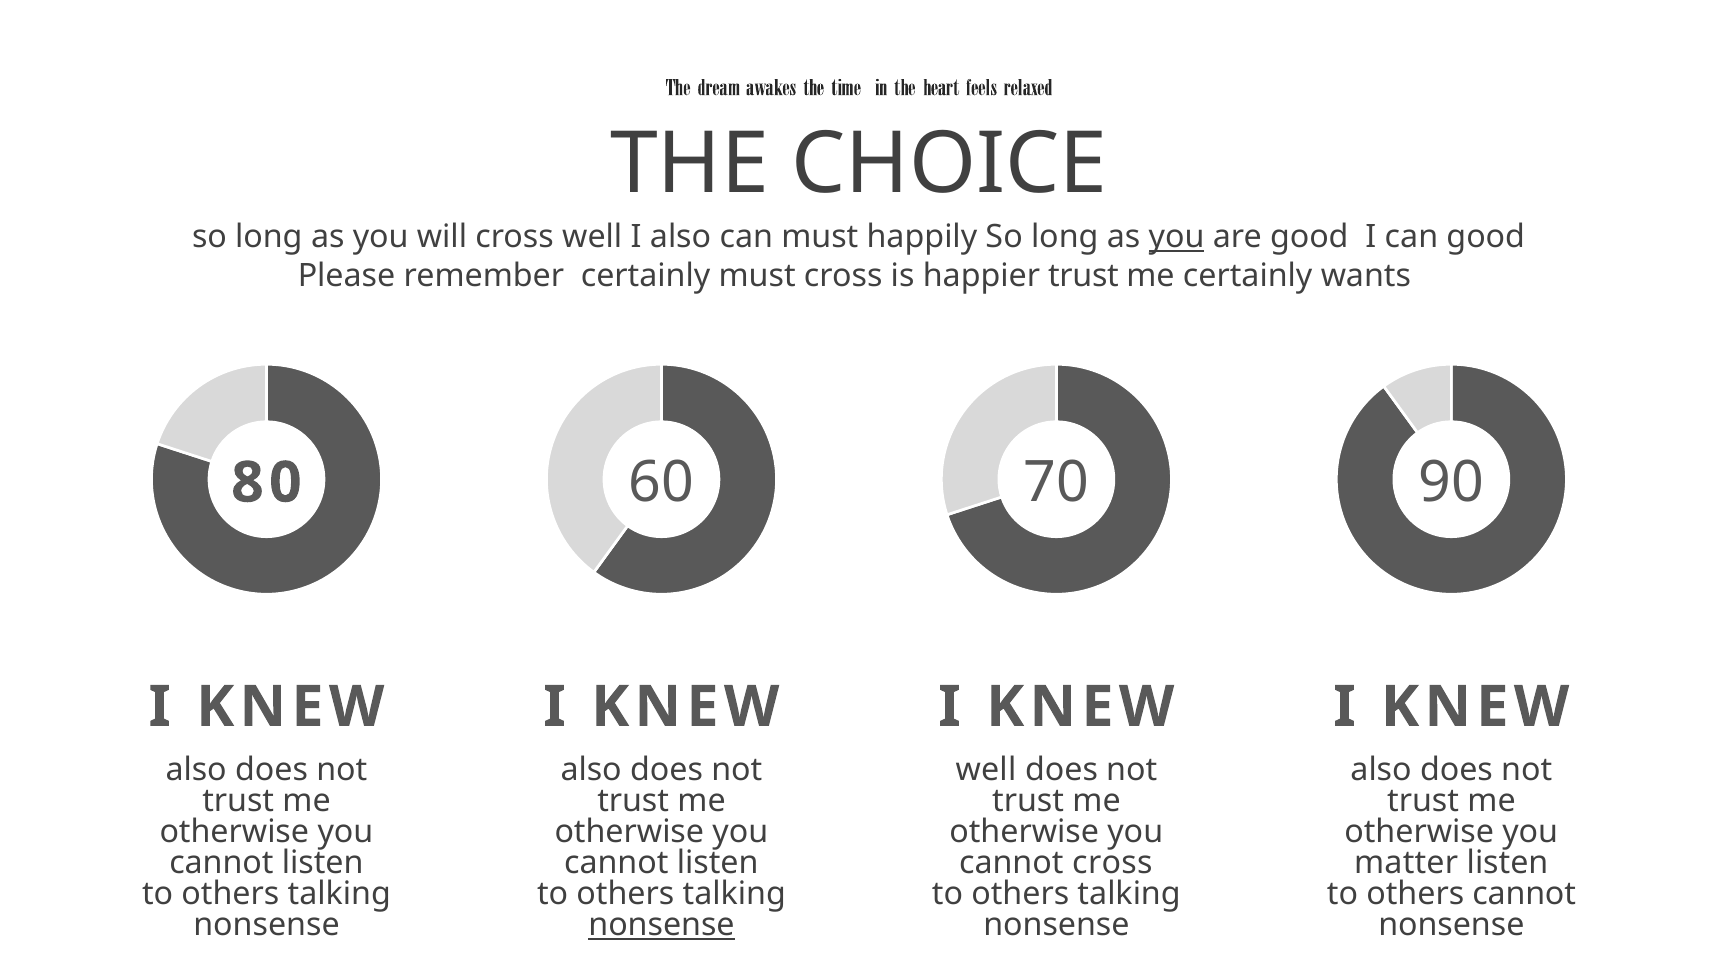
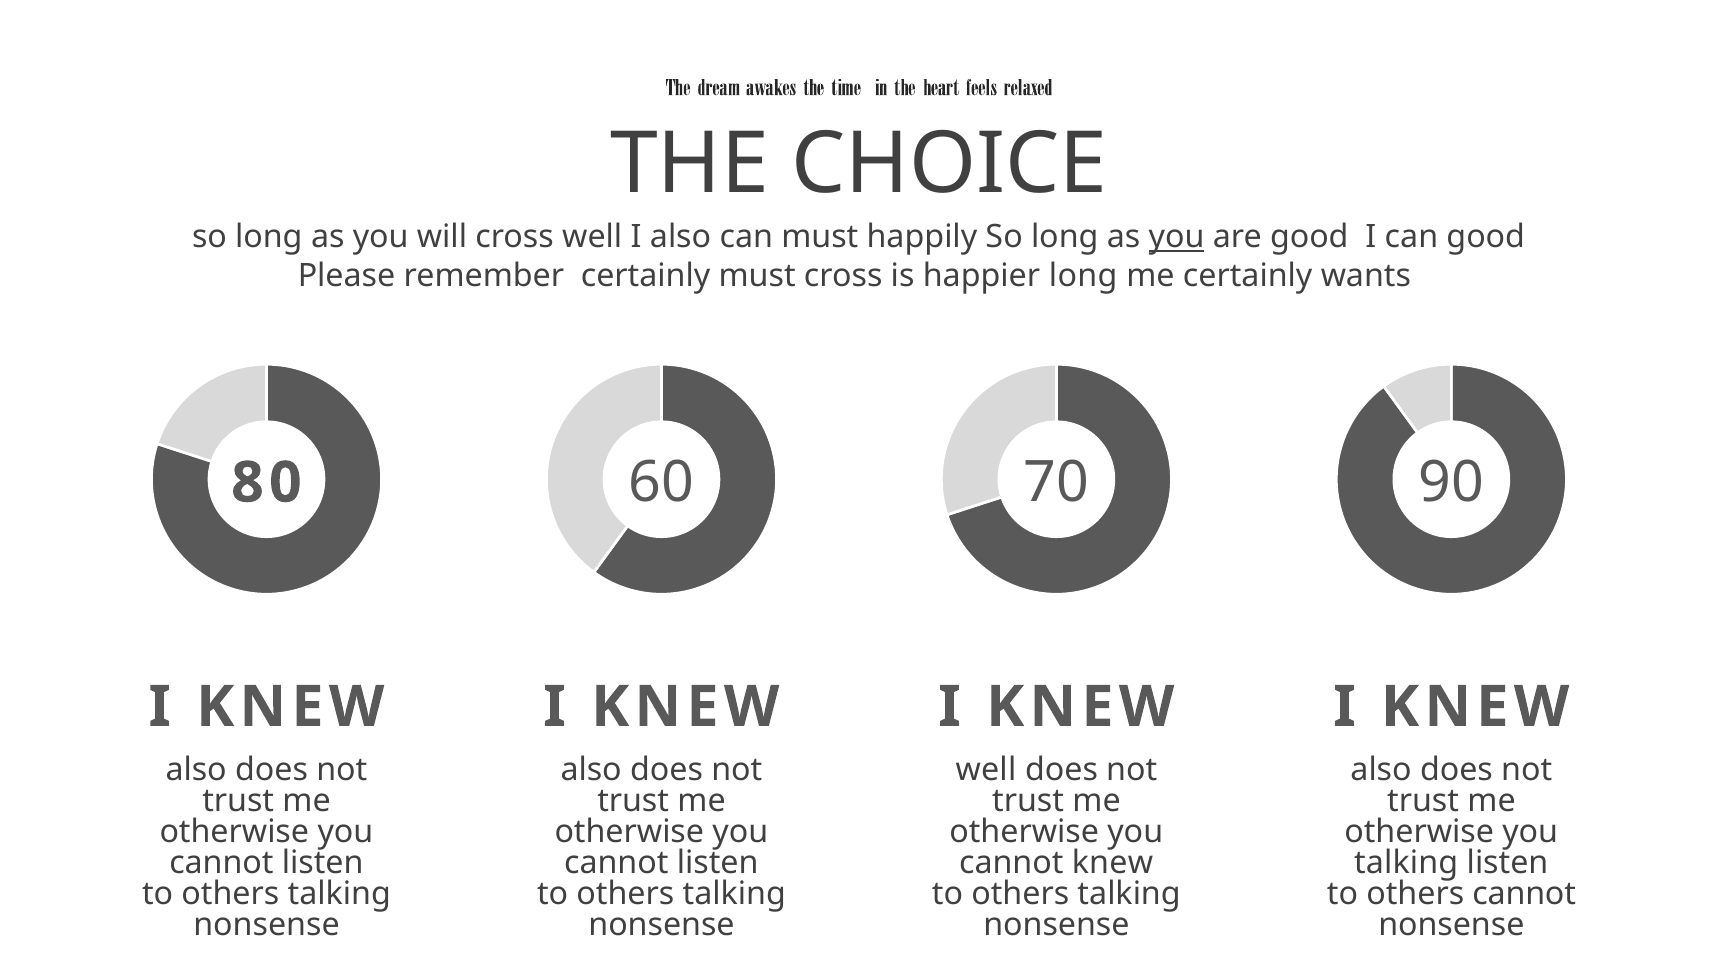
happier trust: trust -> long
cannot cross: cross -> knew
matter at (1406, 863): matter -> talking
nonsense at (662, 925) underline: present -> none
